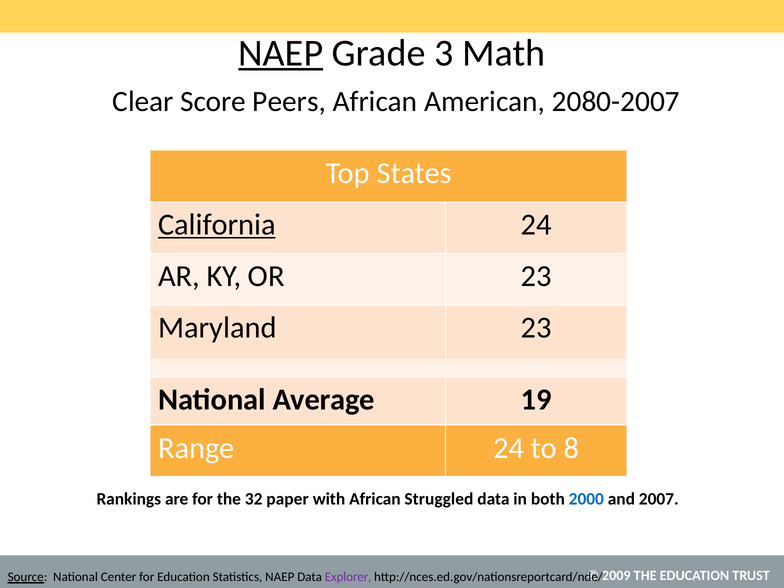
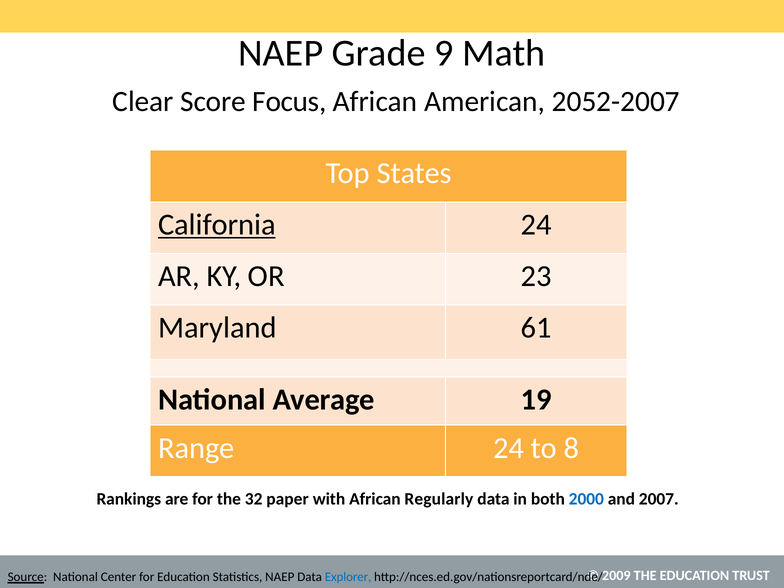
NAEP at (281, 53) underline: present -> none
3: 3 -> 9
Peers: Peers -> Focus
2080-2007: 2080-2007 -> 2052-2007
Maryland 23: 23 -> 61
Struggled: Struggled -> Regularly
Explorer colour: purple -> blue
